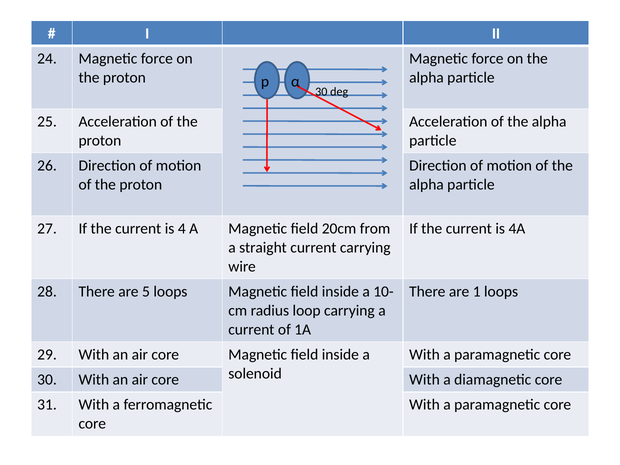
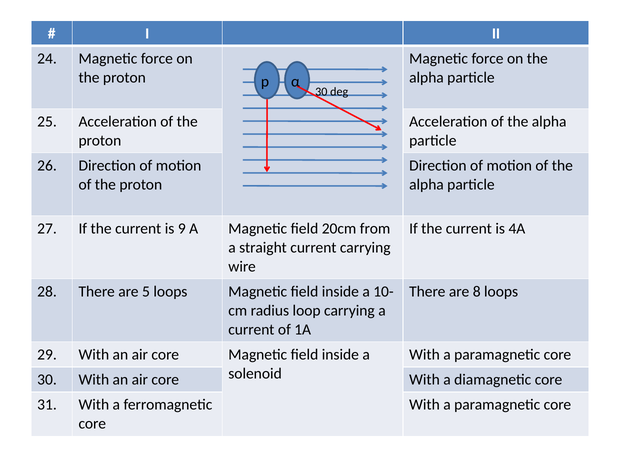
4: 4 -> 9
1: 1 -> 8
